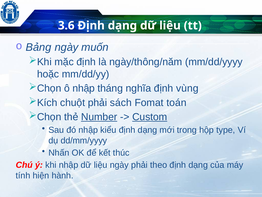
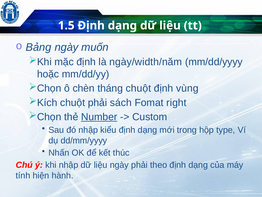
3.6: 3.6 -> 1.5
ngày/thông/năm: ngày/thông/năm -> ngày/width/năm
ô nhập: nhập -> chèn
tháng nghĩa: nghĩa -> chuột
toán: toán -> right
Custom underline: present -> none
